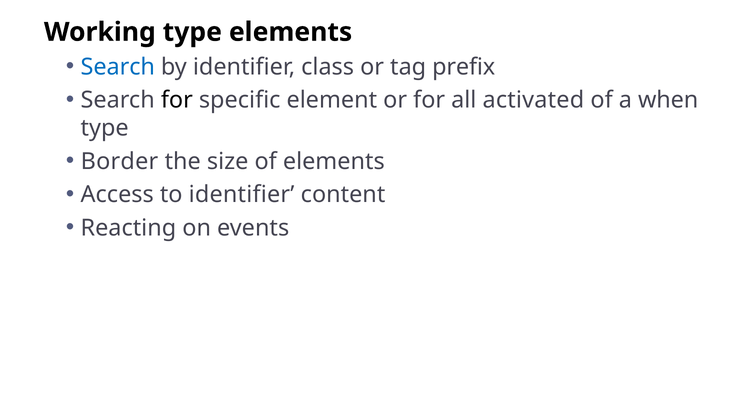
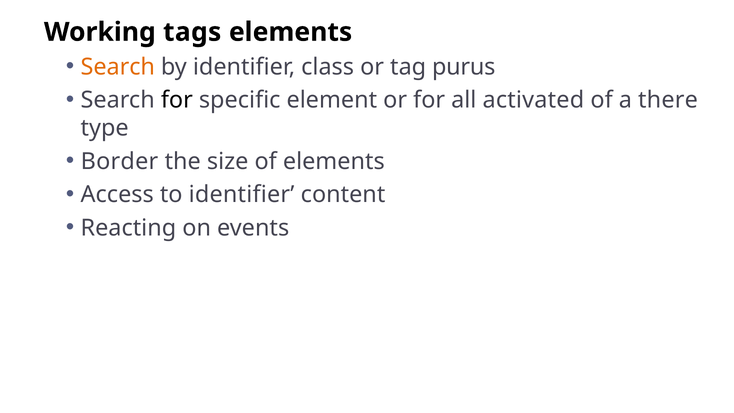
Working type: type -> tags
Search at (118, 67) colour: blue -> orange
prefix: prefix -> purus
when: when -> there
